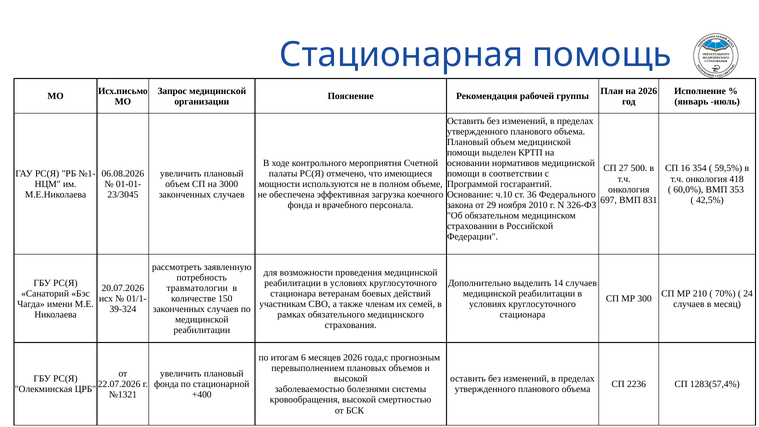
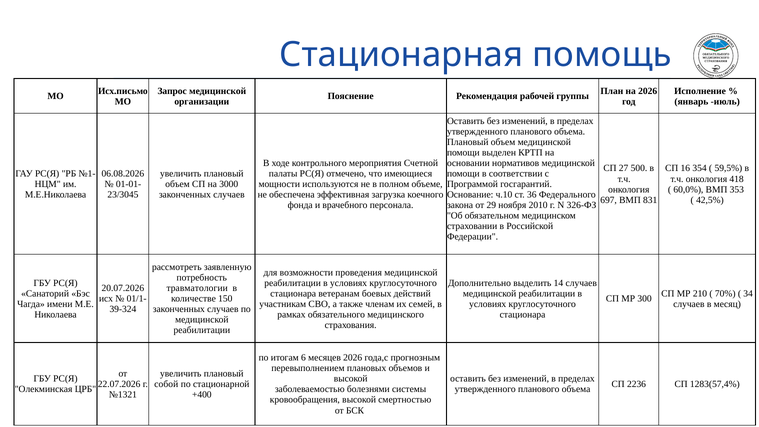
24: 24 -> 34
фонда at (166, 384): фонда -> собой
